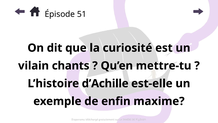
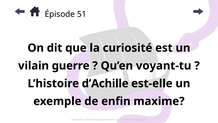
chants: chants -> guerre
mettre-tu: mettre-tu -> voyant-tu
